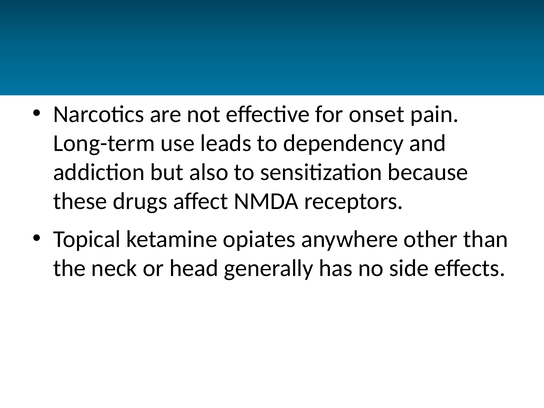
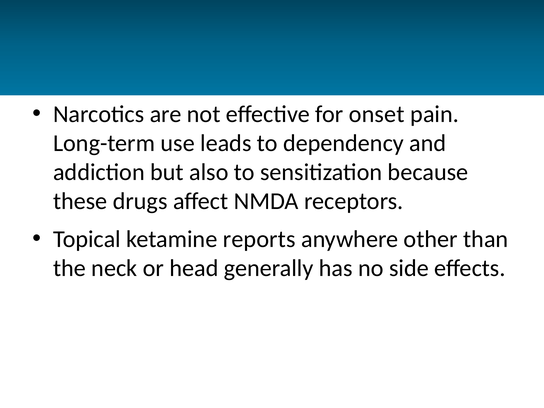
opiates: opiates -> reports
